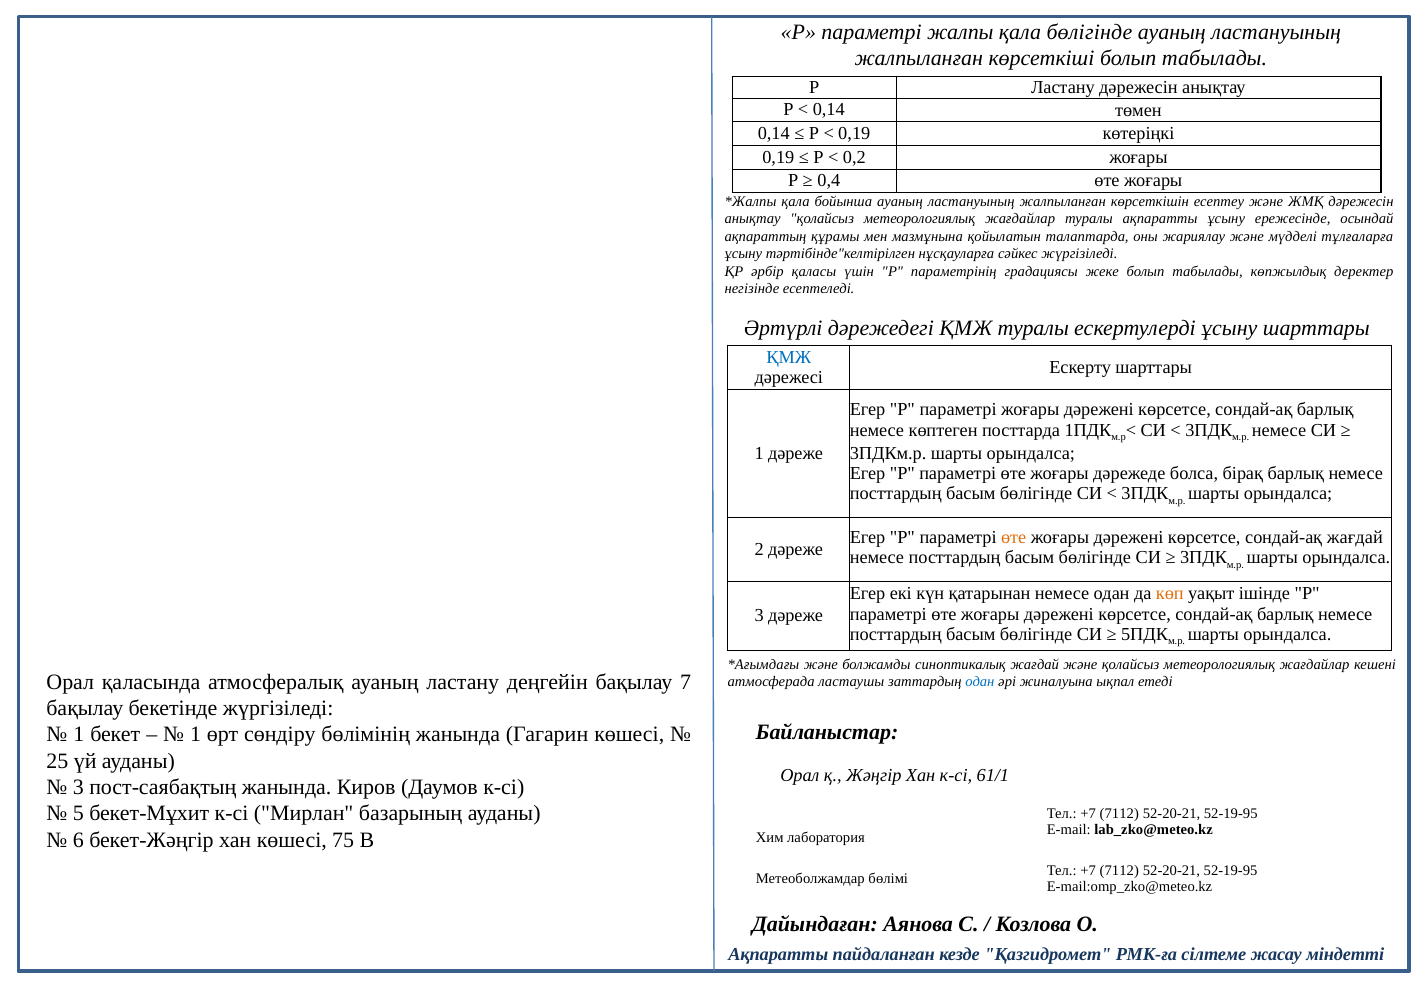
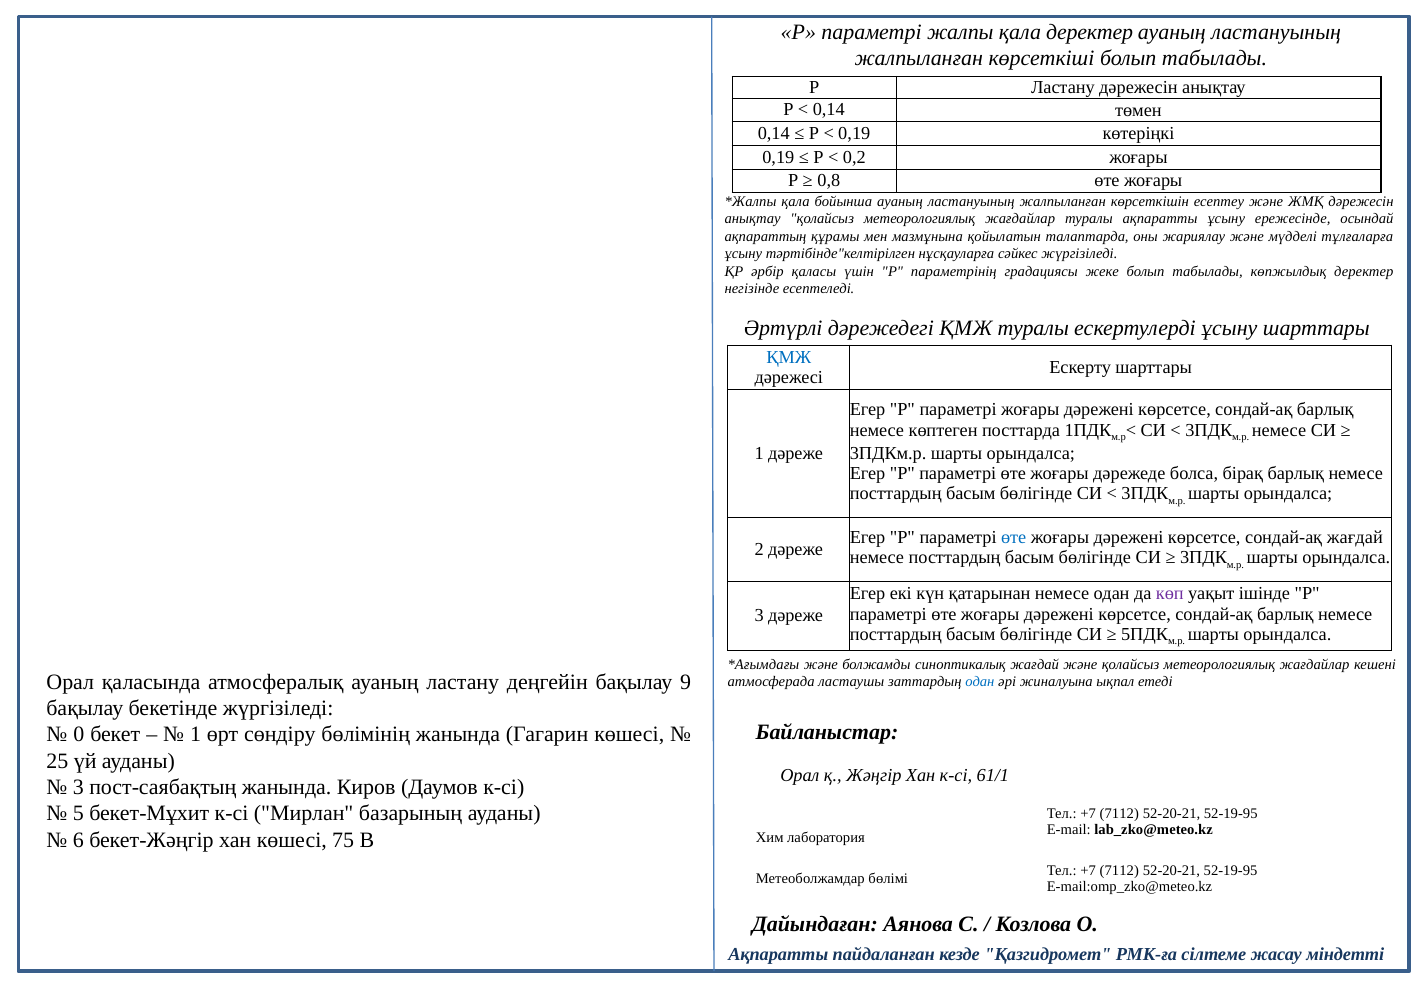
қала бөлігінде: бөлігінде -> деректер
0,4: 0,4 -> 0,8
өте at (1014, 538) colour: orange -> blue
көп colour: orange -> purple
7: 7 -> 9
1 at (79, 735): 1 -> 0
